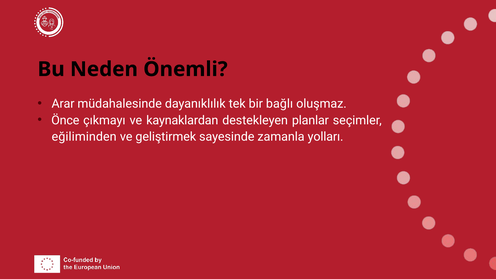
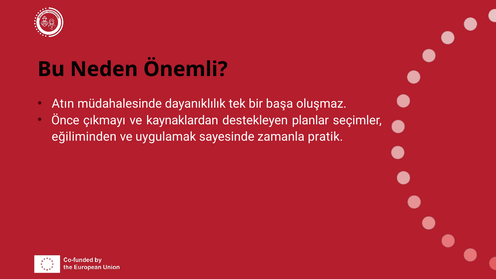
Arar: Arar -> Atın
bağlı: bağlı -> başa
geliştirmek: geliştirmek -> uygulamak
yolları: yolları -> pratik
